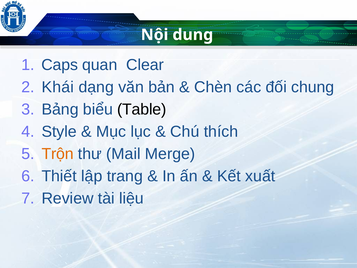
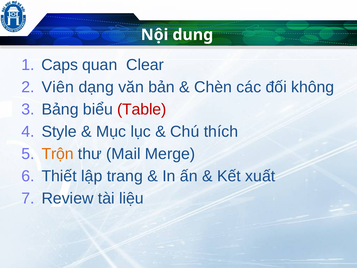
Khái: Khái -> Viên
chung: chung -> không
Table colour: black -> red
